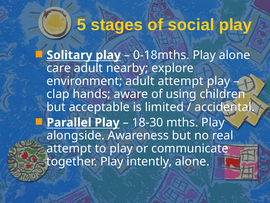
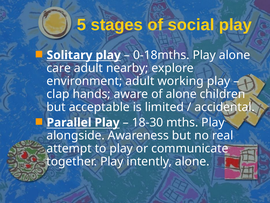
adult attempt: attempt -> working
of using: using -> alone
